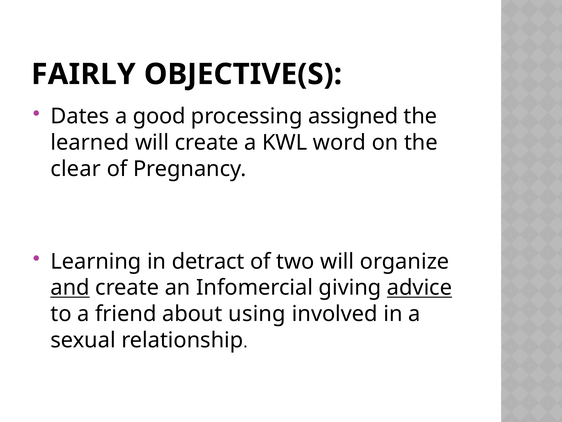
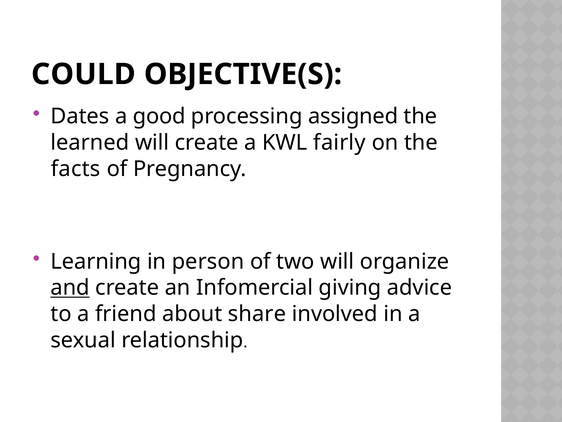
FAIRLY: FAIRLY -> COULD
word: word -> fairly
clear: clear -> facts
detract: detract -> person
advice underline: present -> none
using: using -> share
